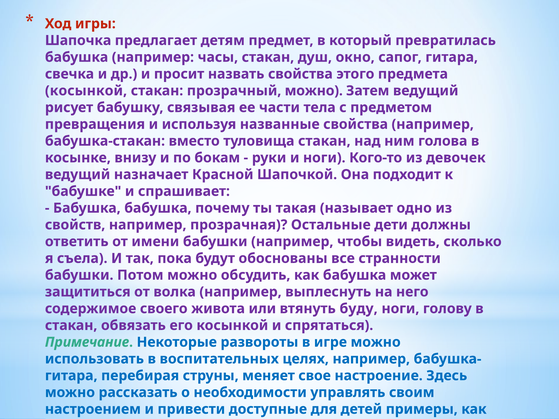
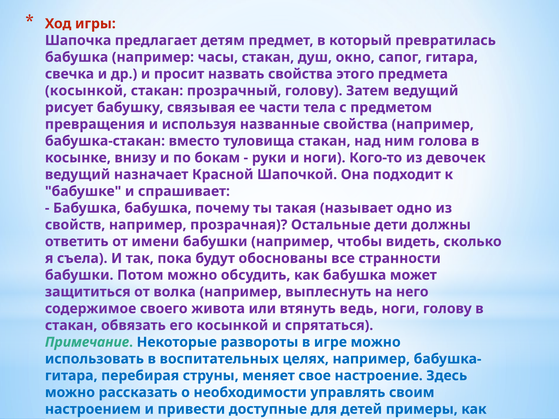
прозрачный можно: можно -> голову
буду: буду -> ведь
